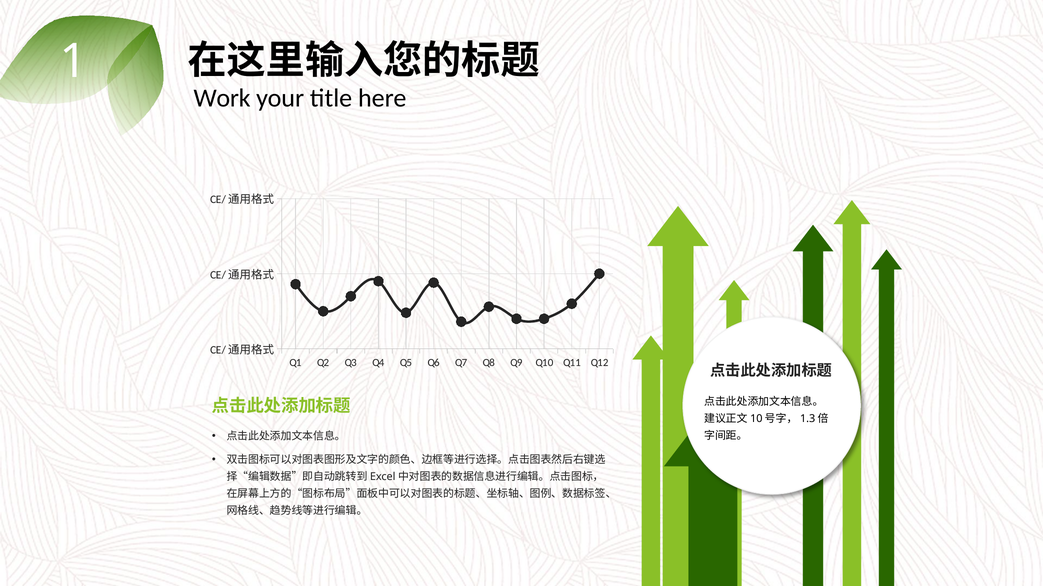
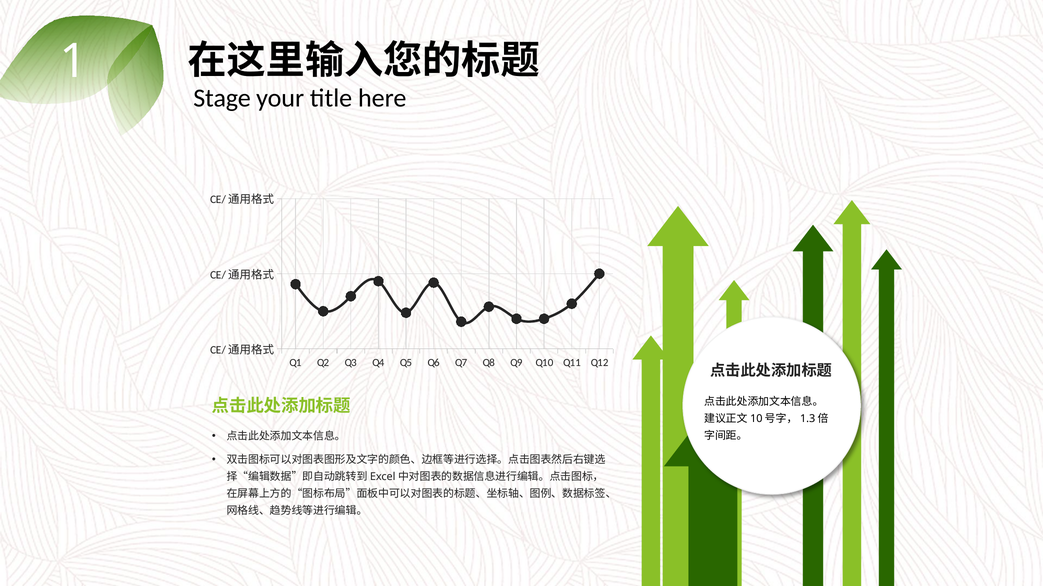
Work: Work -> Stage
